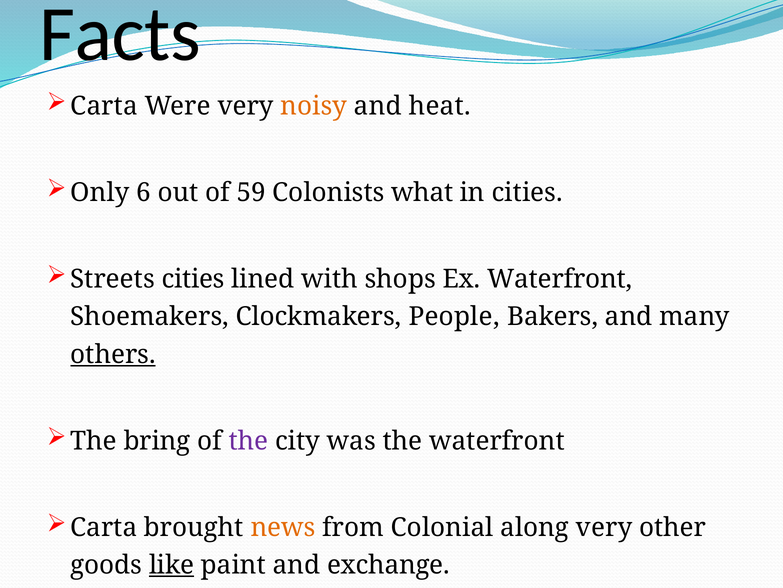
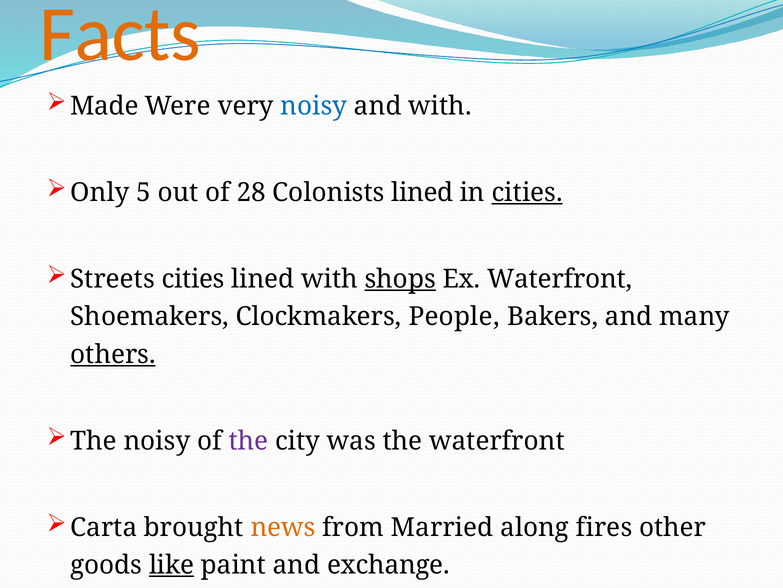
Facts colour: black -> orange
Carta at (104, 106): Carta -> Made
noisy at (314, 106) colour: orange -> blue
and heat: heat -> with
6: 6 -> 5
59: 59 -> 28
Colonists what: what -> lined
cities at (527, 192) underline: none -> present
shops underline: none -> present
The bring: bring -> noisy
Colonial: Colonial -> Married
along very: very -> fires
